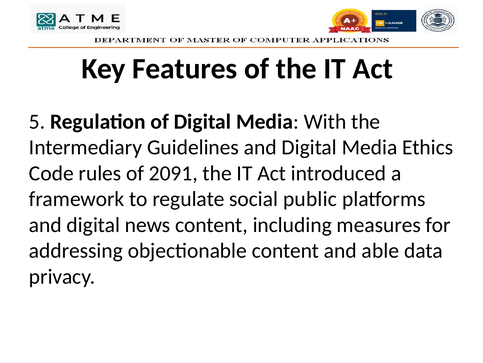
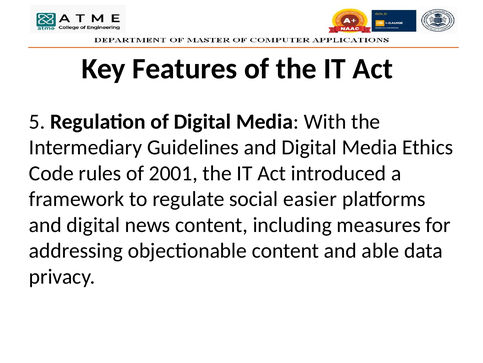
2091: 2091 -> 2001
public: public -> easier
